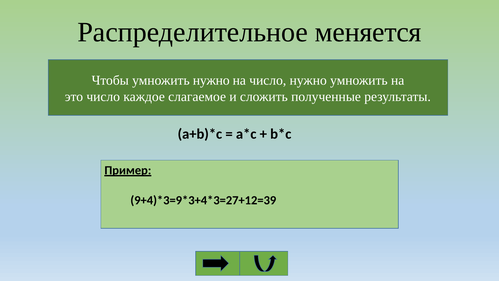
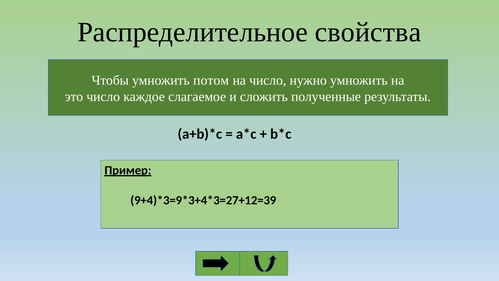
меняется: меняется -> свойства
умножить нужно: нужно -> потом
